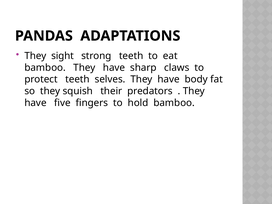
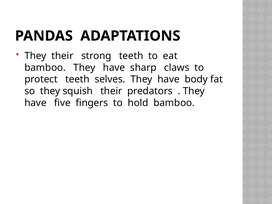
They sight: sight -> their
